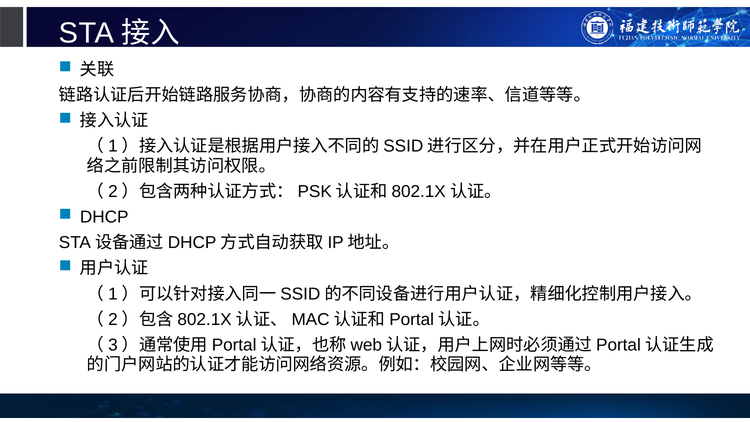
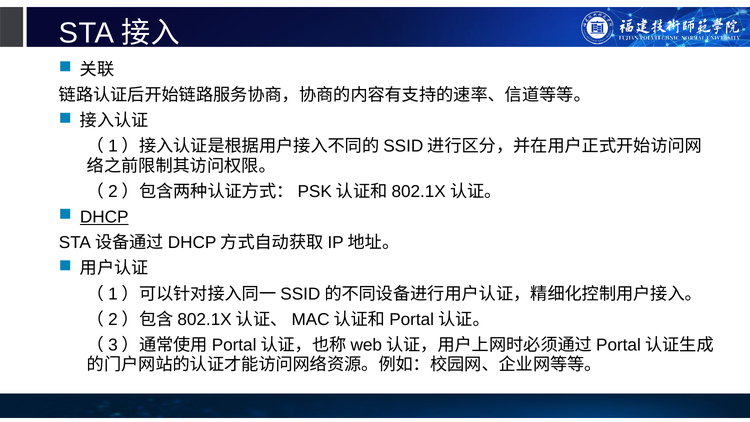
DHCP underline: none -> present
